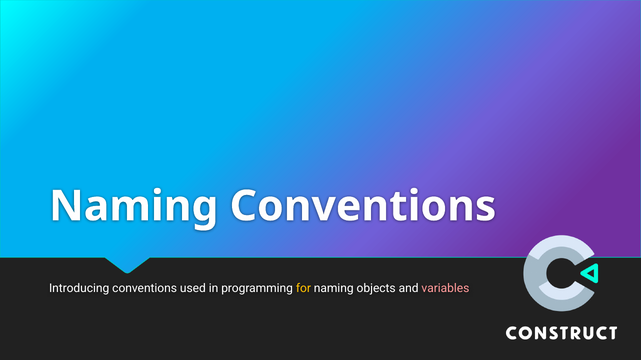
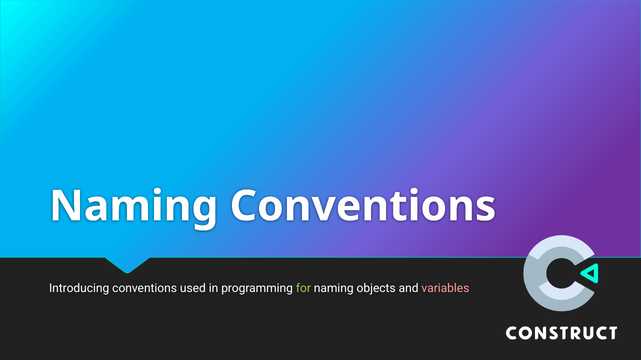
for colour: yellow -> light green
